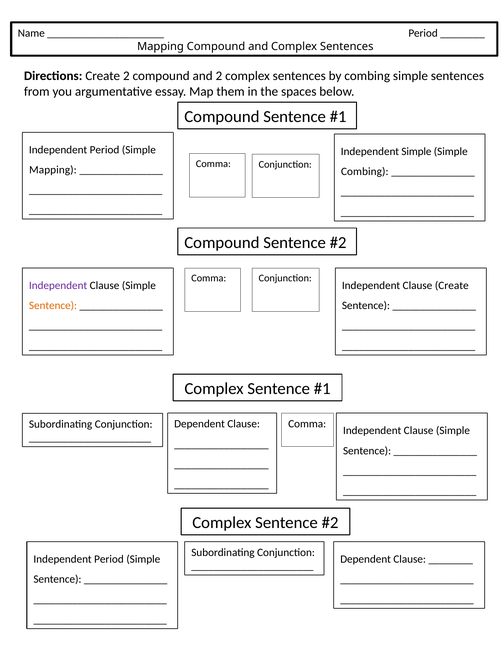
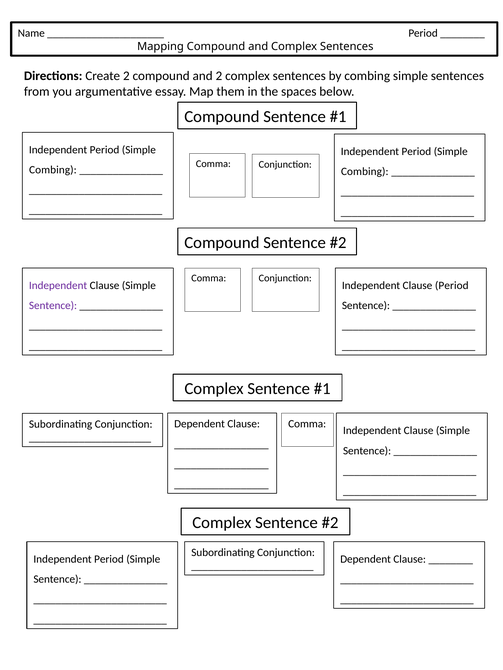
Simple at (416, 152): Simple -> Period
Mapping at (53, 170): Mapping -> Combing
Clause Create: Create -> Period
Sentence at (53, 306) colour: orange -> purple
